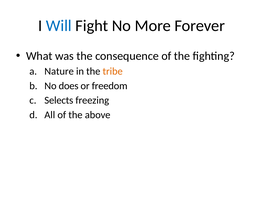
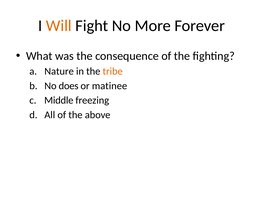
Will colour: blue -> orange
freedom: freedom -> matinee
Selects: Selects -> Middle
